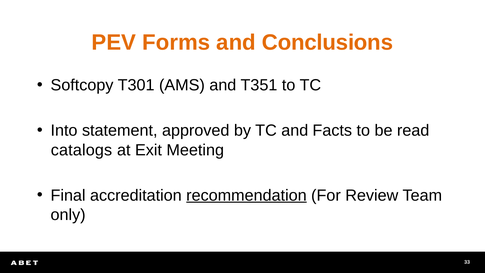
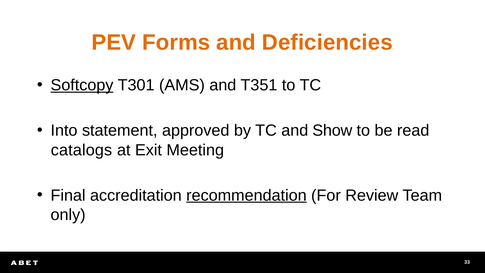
Conclusions: Conclusions -> Deficiencies
Softcopy underline: none -> present
Facts: Facts -> Show
